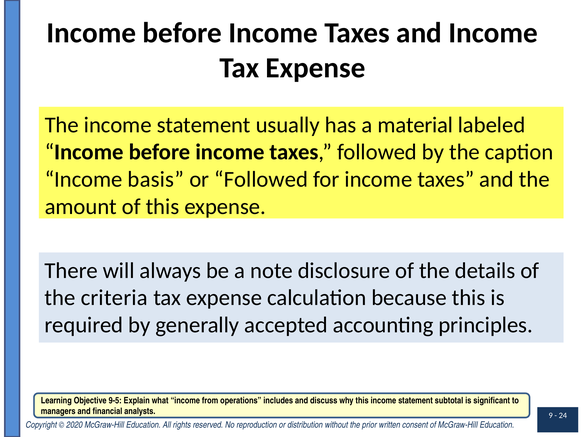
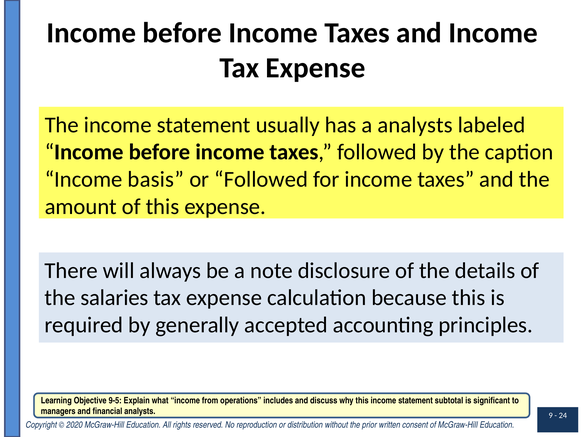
a material: material -> analysts
criteria: criteria -> salaries
